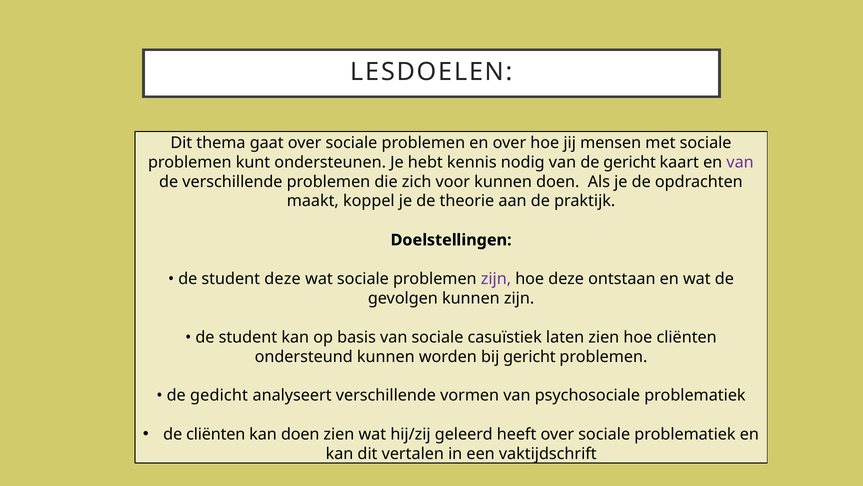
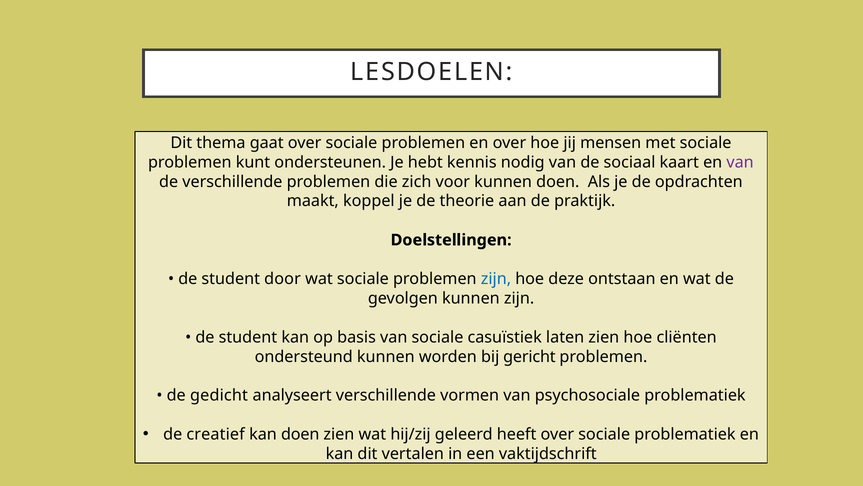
de gericht: gericht -> sociaal
student deze: deze -> door
zijn at (496, 279) colour: purple -> blue
de cliënten: cliënten -> creatief
